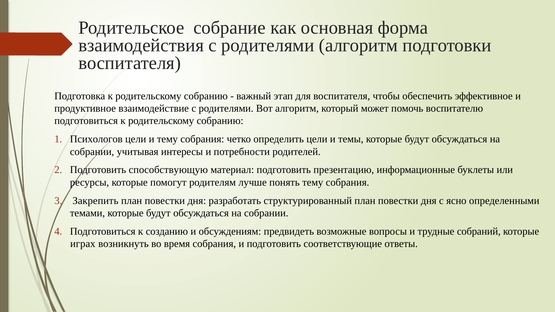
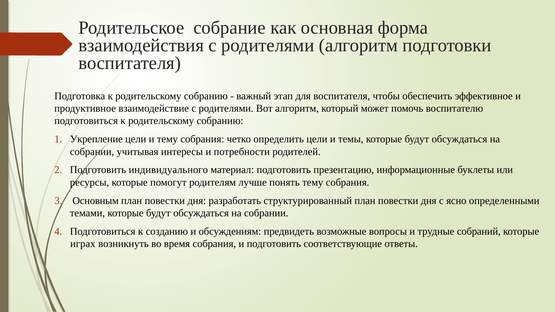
Психологов: Психологов -> Укрепление
способствующую: способствующую -> индивидуального
Закрепить: Закрепить -> Основным
